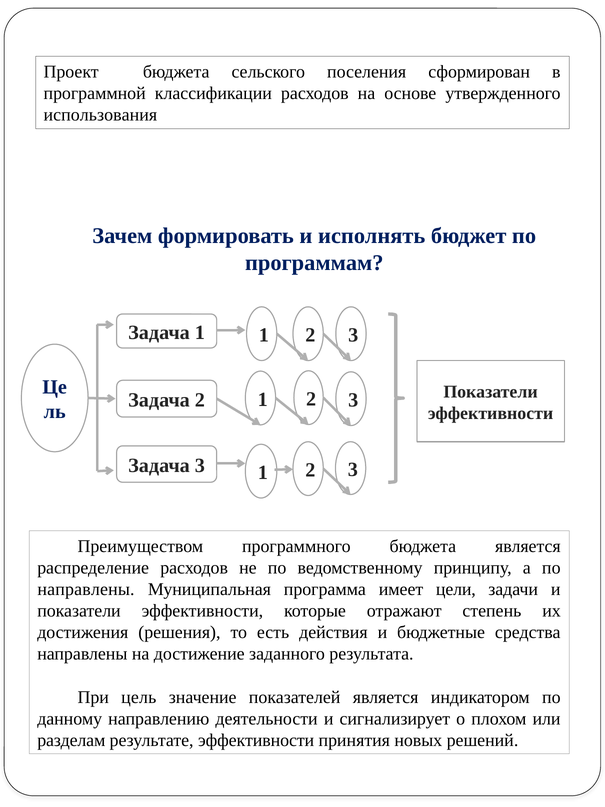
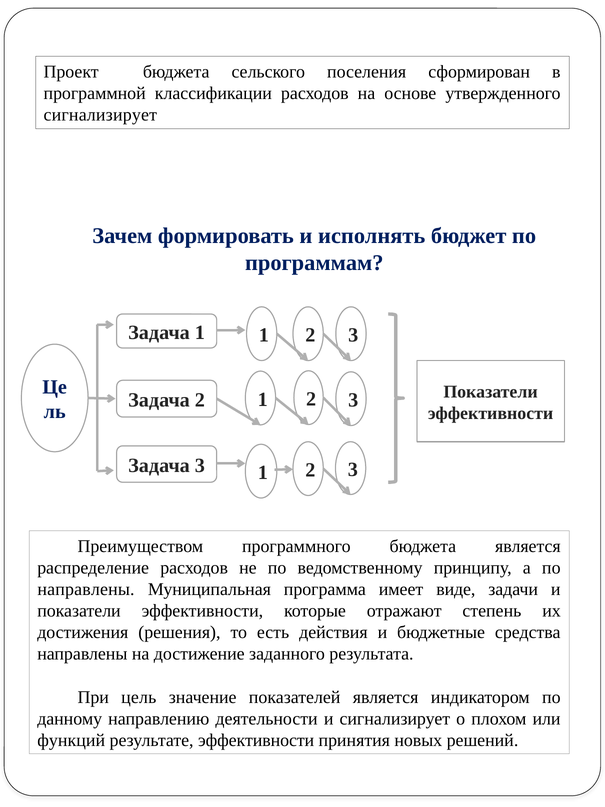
использования at (100, 115): использования -> сигнализирует
цели: цели -> виде
разделам: разделам -> функций
